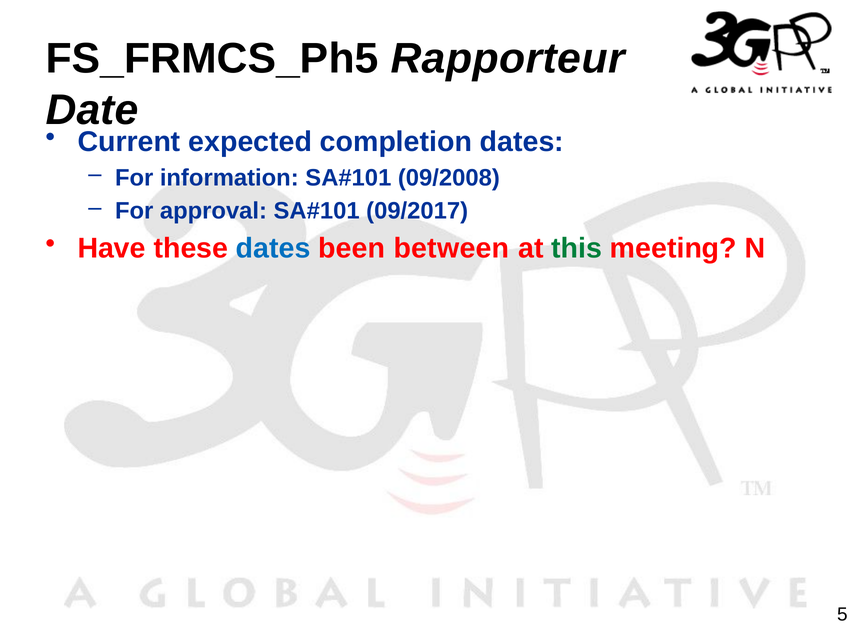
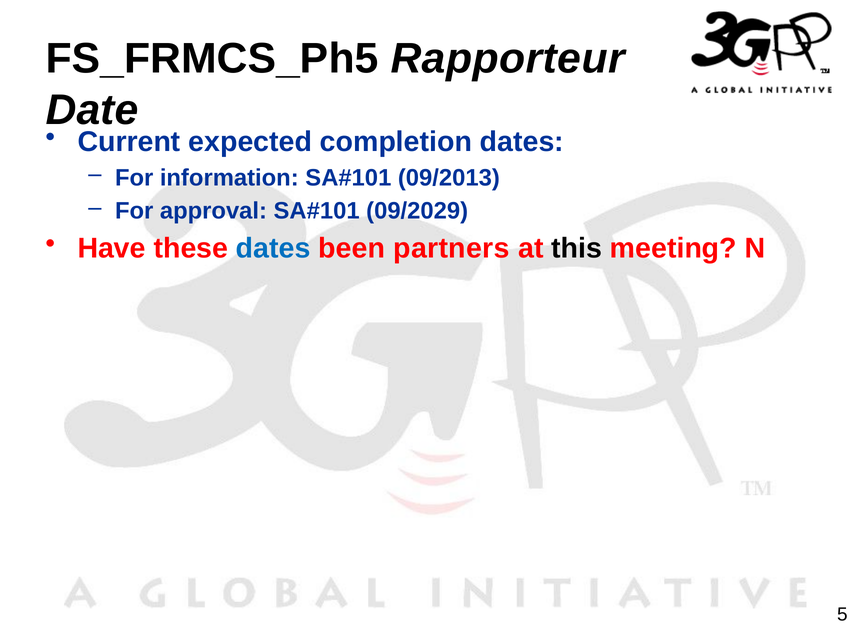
09/2008: 09/2008 -> 09/2013
09/2017: 09/2017 -> 09/2029
between: between -> partners
this colour: green -> black
